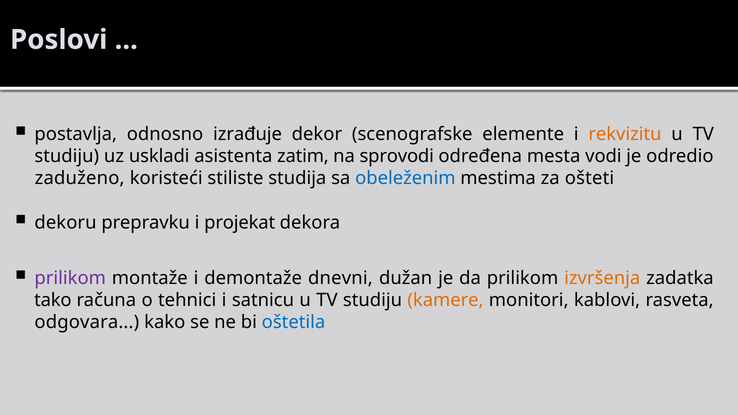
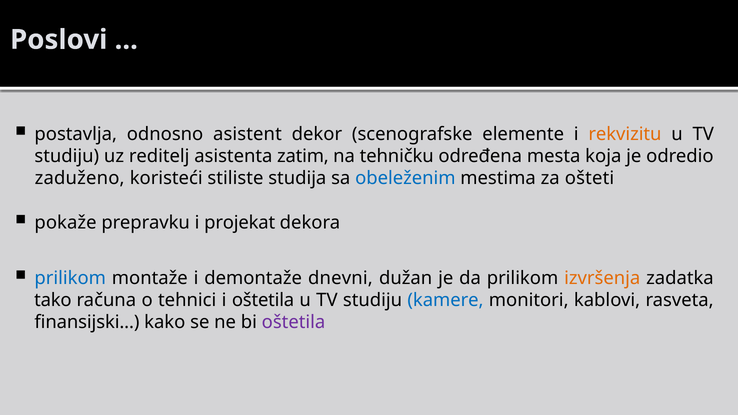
izrađuje: izrađuje -> asistent
uskladi: uskladi -> reditelj
sprovodi: sprovodi -> tehničku
vodi: vodi -> koja
dekoru: dekoru -> pokaže
prilikom at (70, 278) colour: purple -> blue
i satnicu: satnicu -> oštetila
kamere colour: orange -> blue
odgovara: odgovara -> finansijski
oštetila at (294, 322) colour: blue -> purple
